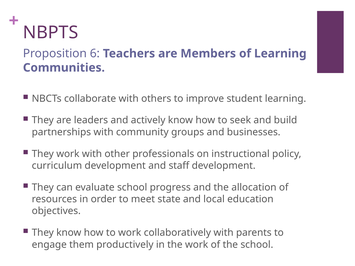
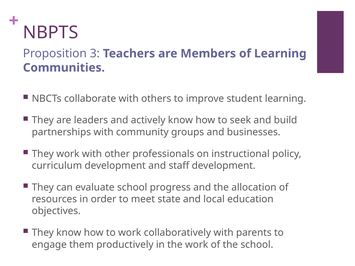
6: 6 -> 3
